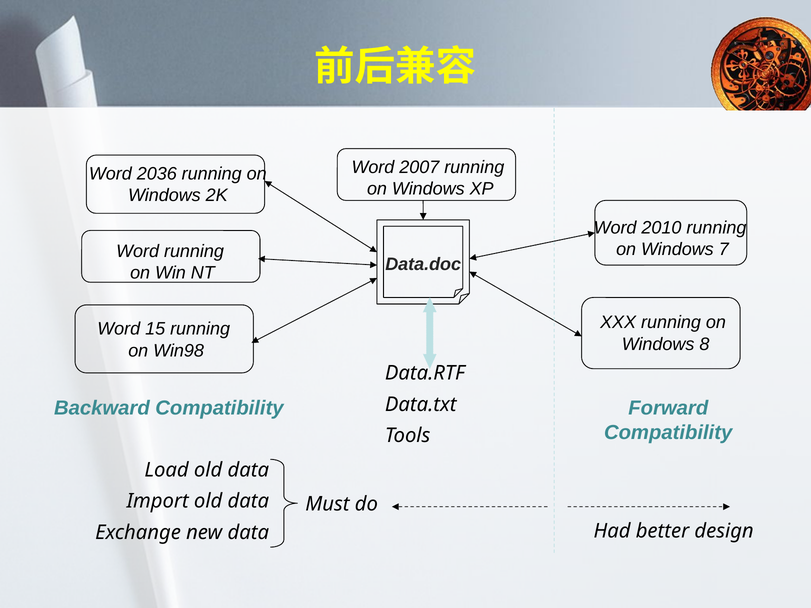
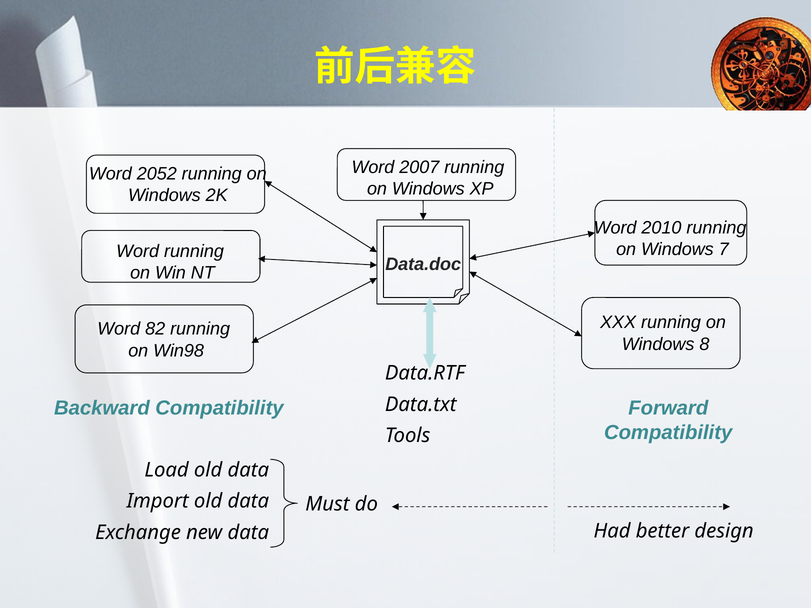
2036: 2036 -> 2052
15: 15 -> 82
